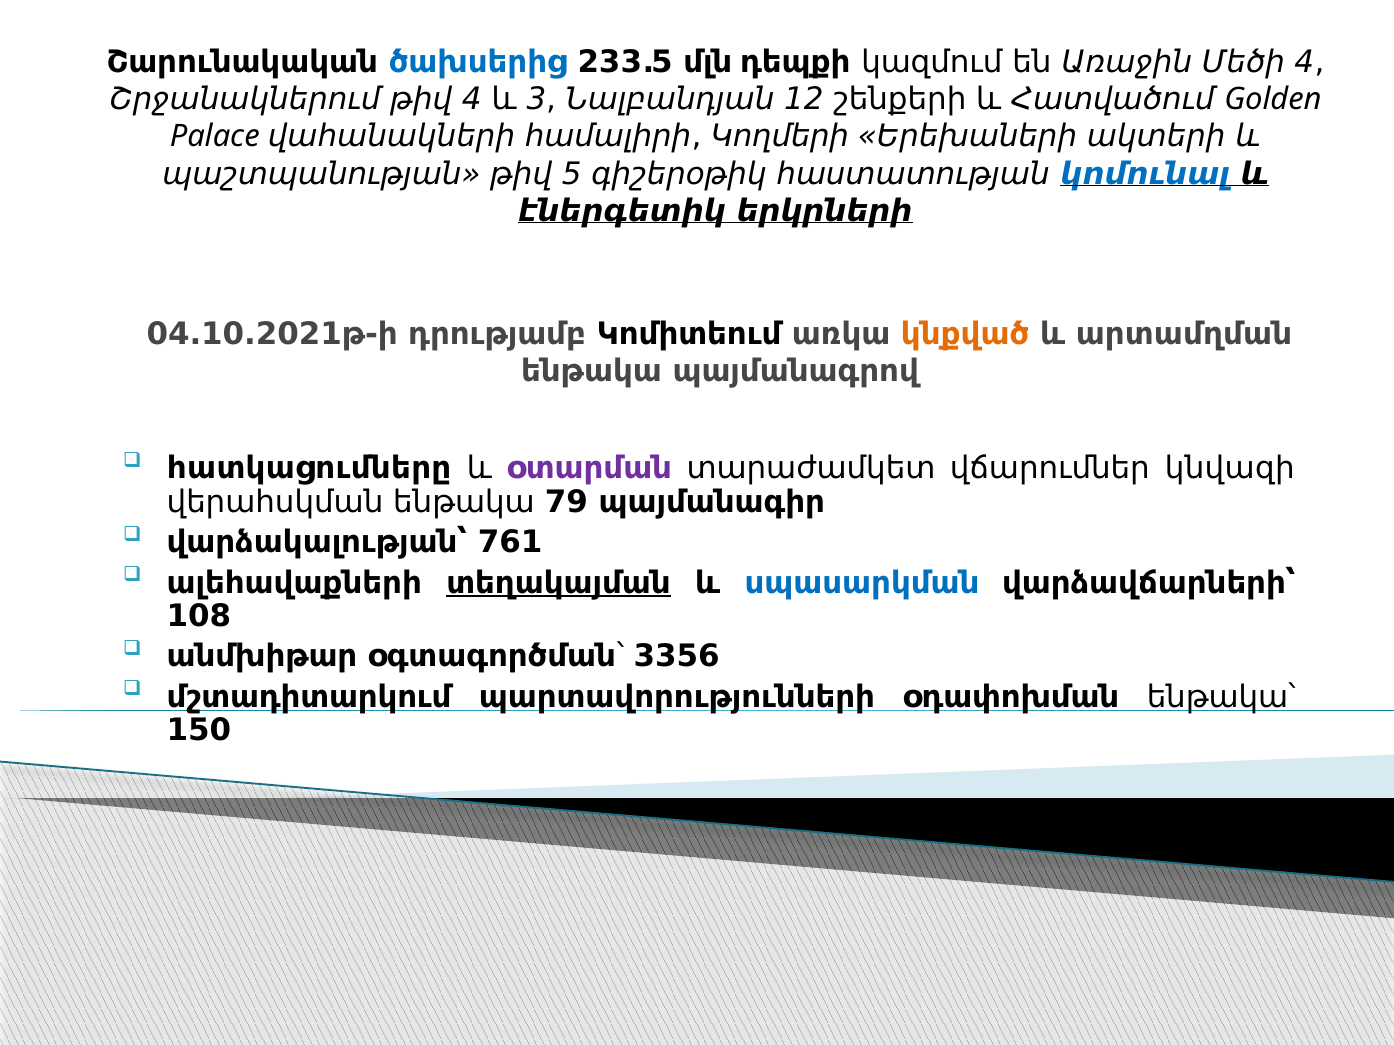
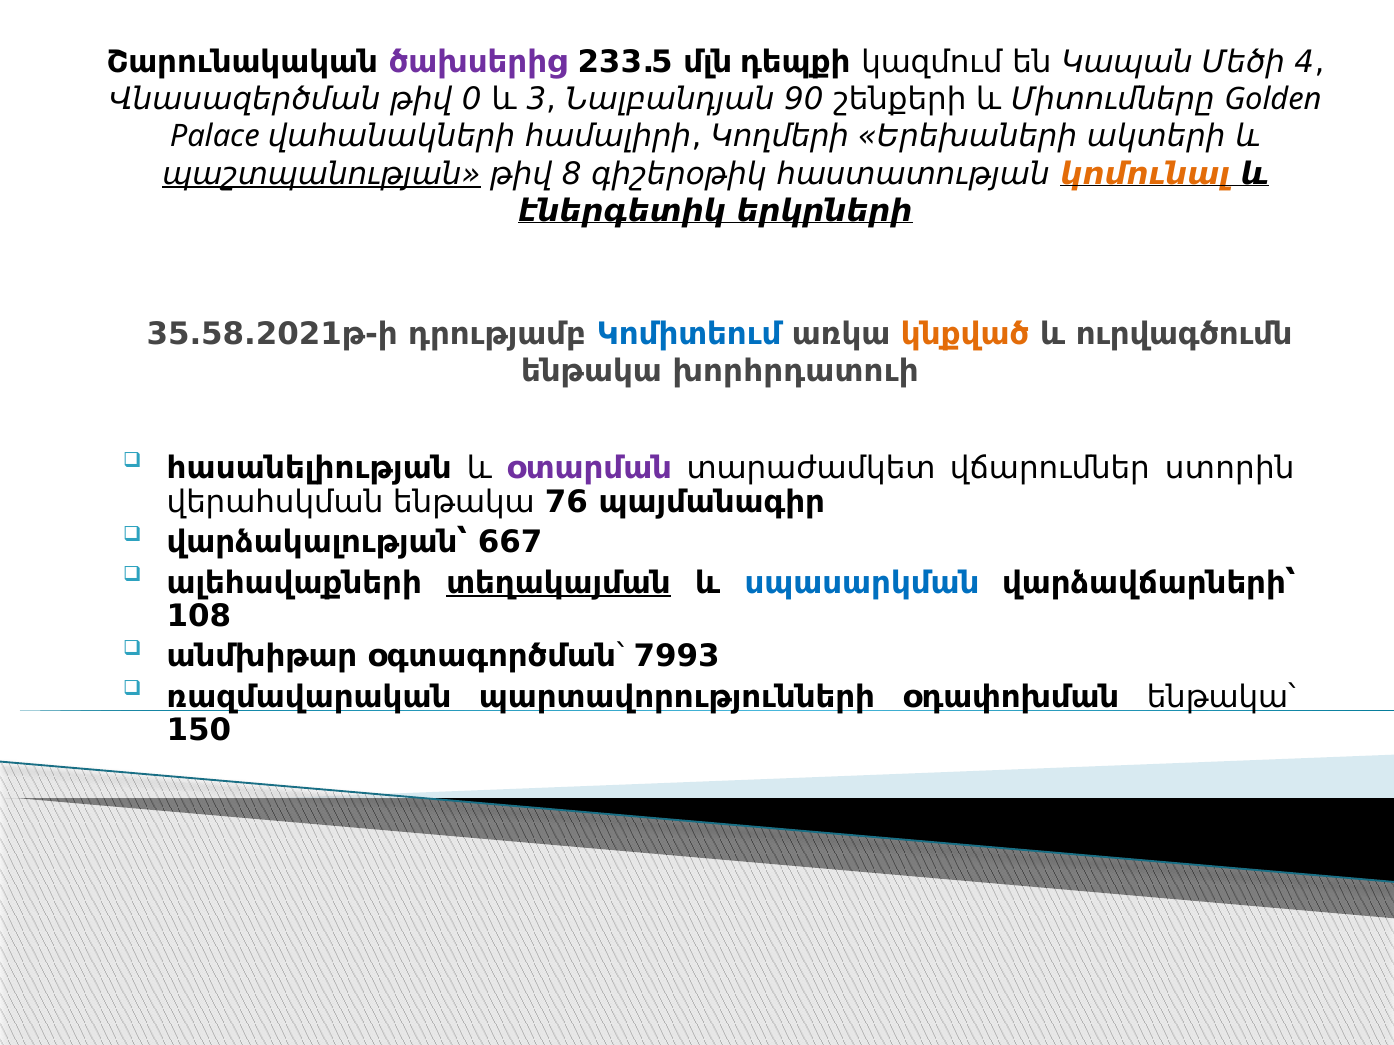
ծախսերից colour: blue -> purple
Առաջին: Առաջին -> Կապան
Շրջանակներում: Շրջանակներում -> Վնասազերծման
թիվ 4: 4 -> 0
12: 12 -> 90
Հատվածում: Հատվածում -> Միտումները
պաշտպանության underline: none -> present
5: 5 -> 8
կոմունալ colour: blue -> orange
04.10.2021թ-ի: 04.10.2021թ-ի -> 35.58.2021թ-ի
Կոմիտեում colour: black -> blue
արտամղման: արտամղման -> ուրվագծումն
պայմանագրով: պայմանագրով -> խորհրդատուի
հատկացումները: հատկացումները -> հասանելիության
կնվազի: կնվազի -> ստորին
79: 79 -> 76
761: 761 -> 667
3356: 3356 -> 7993
մշտադիտարկում: մշտադիտարկում -> ռազմավարական
